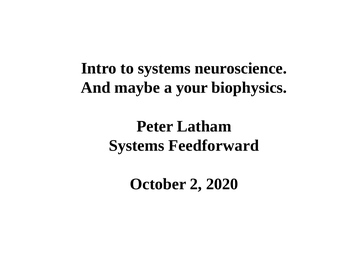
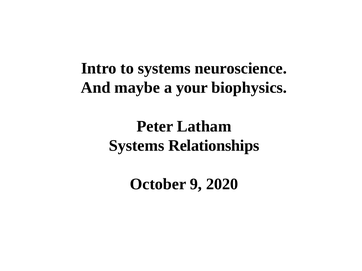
Feedforward: Feedforward -> Relationships
2: 2 -> 9
